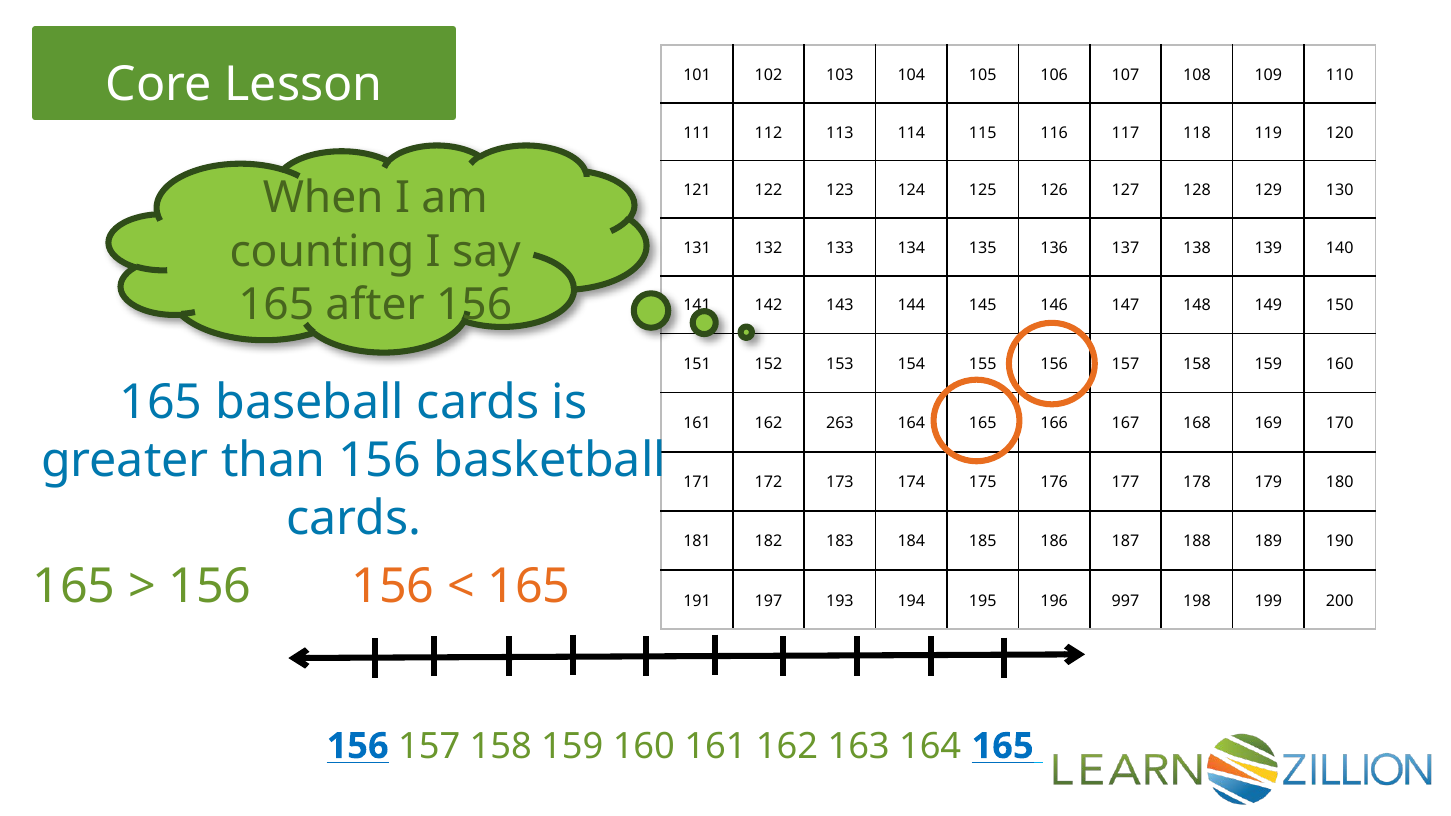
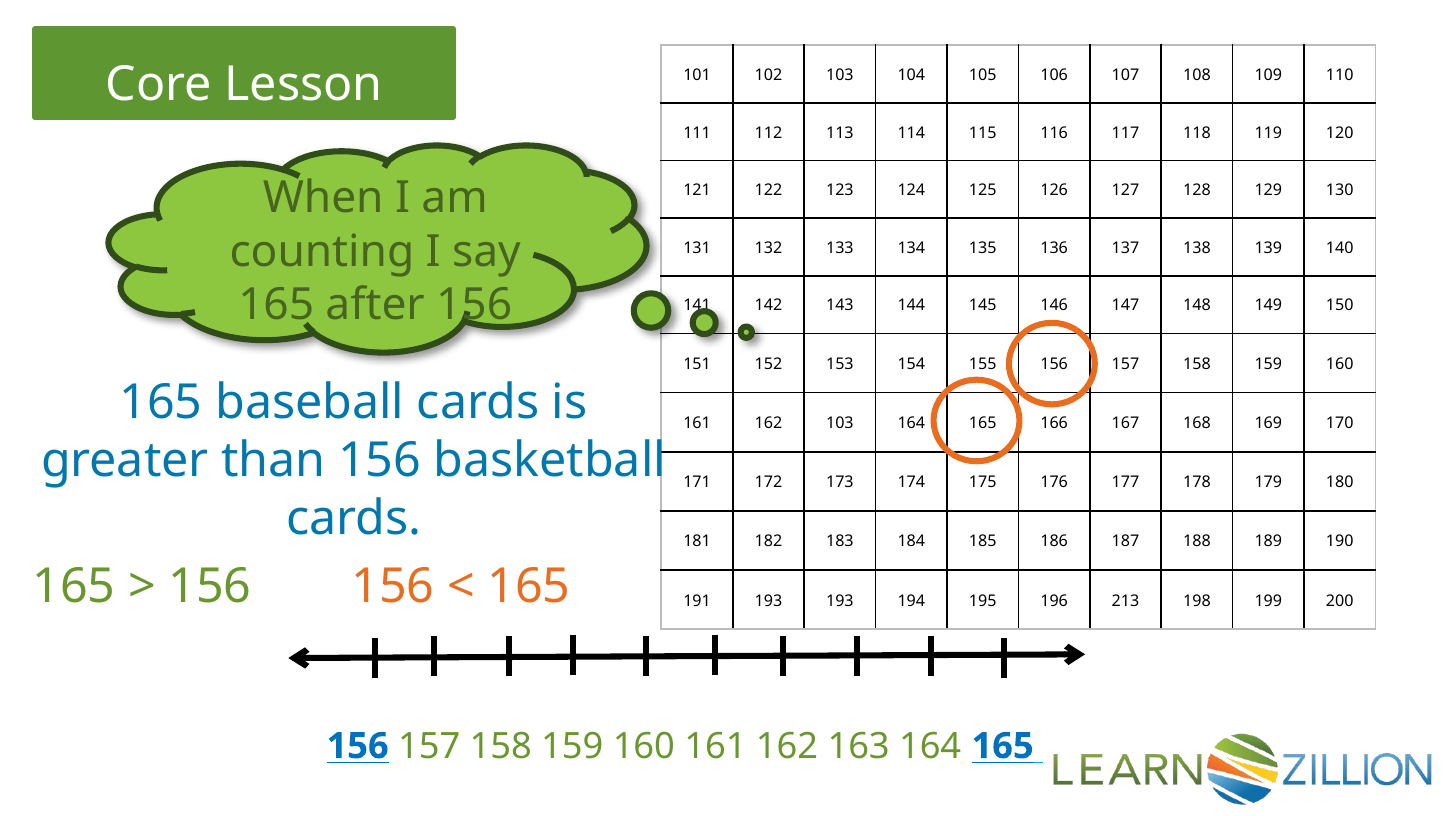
162 263: 263 -> 103
191 197: 197 -> 193
997: 997 -> 213
